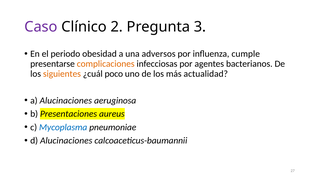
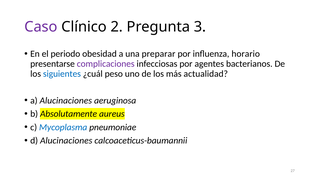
adversos: adversos -> preparar
cumple: cumple -> horario
complicaciones colour: orange -> purple
siguientes colour: orange -> blue
poco: poco -> peso
Presentaciones: Presentaciones -> Absolutamente
